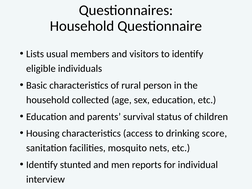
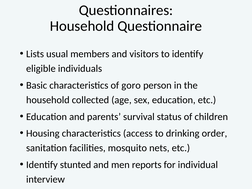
rural: rural -> goro
score: score -> order
